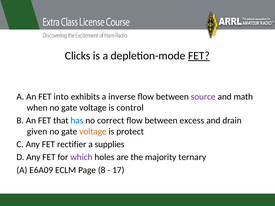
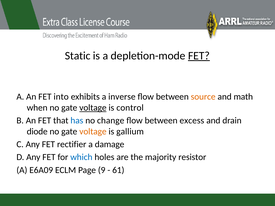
Clicks: Clicks -> Static
source colour: purple -> orange
voltage at (93, 108) underline: none -> present
correct: correct -> change
given: given -> diode
protect: protect -> gallium
supplies: supplies -> damage
which colour: purple -> blue
ternary: ternary -> resistor
8: 8 -> 9
17: 17 -> 61
